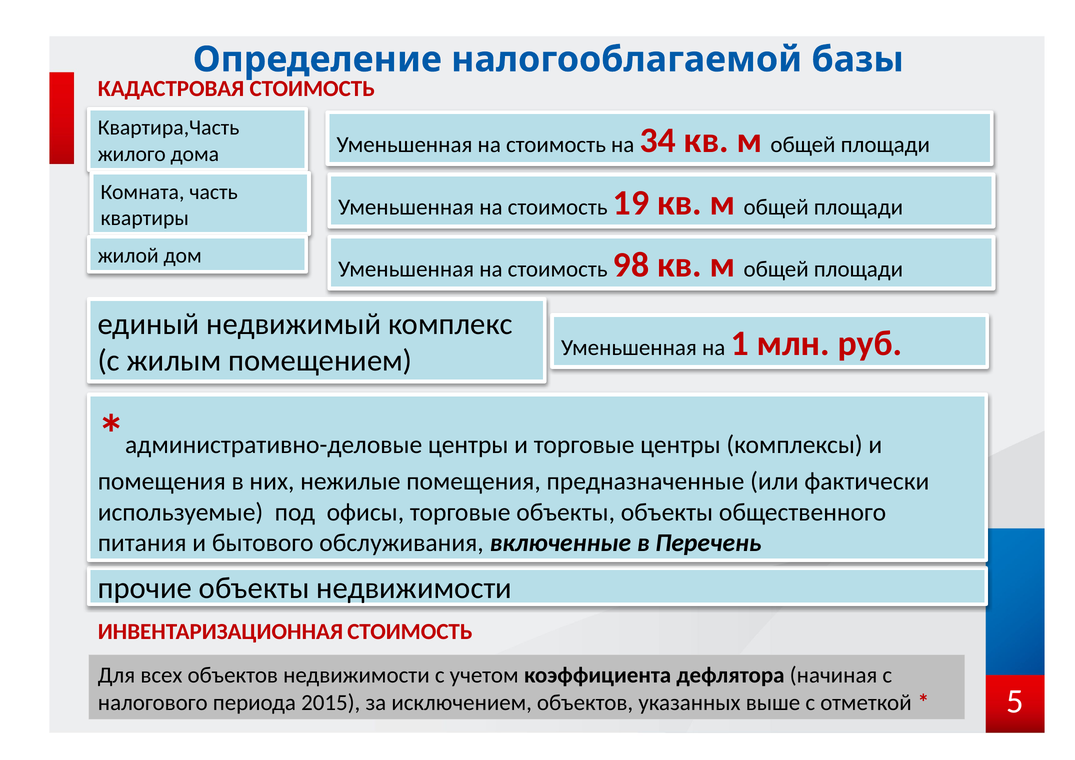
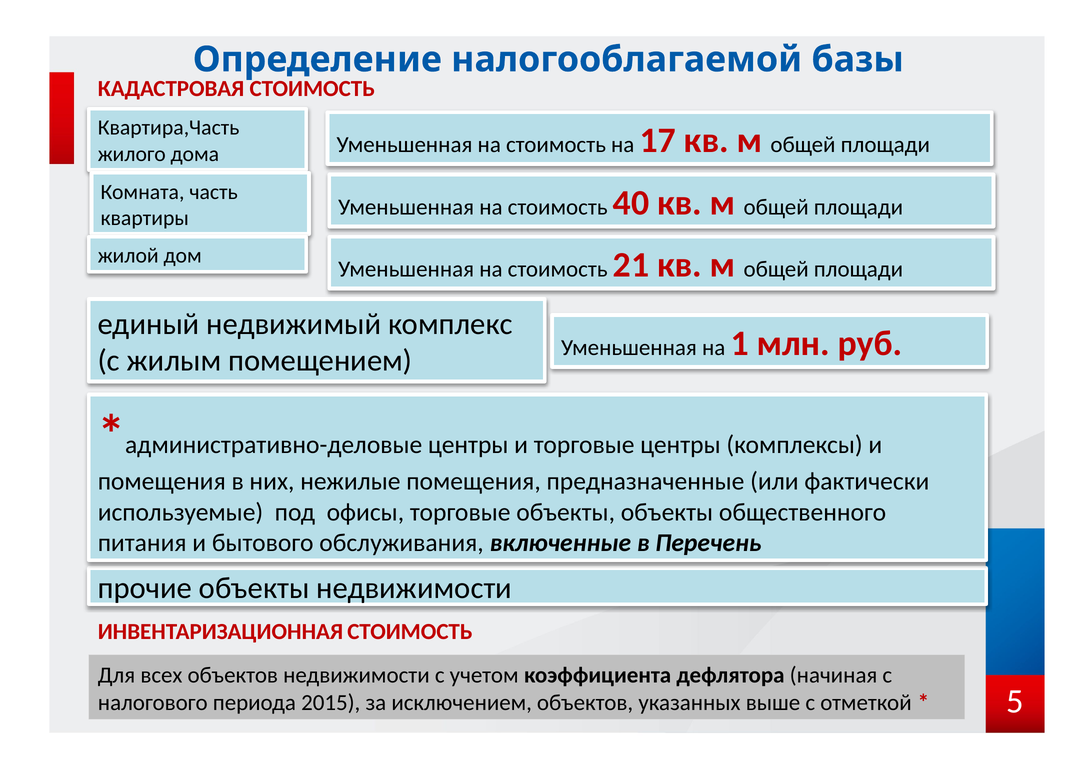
34: 34 -> 17
19: 19 -> 40
98: 98 -> 21
